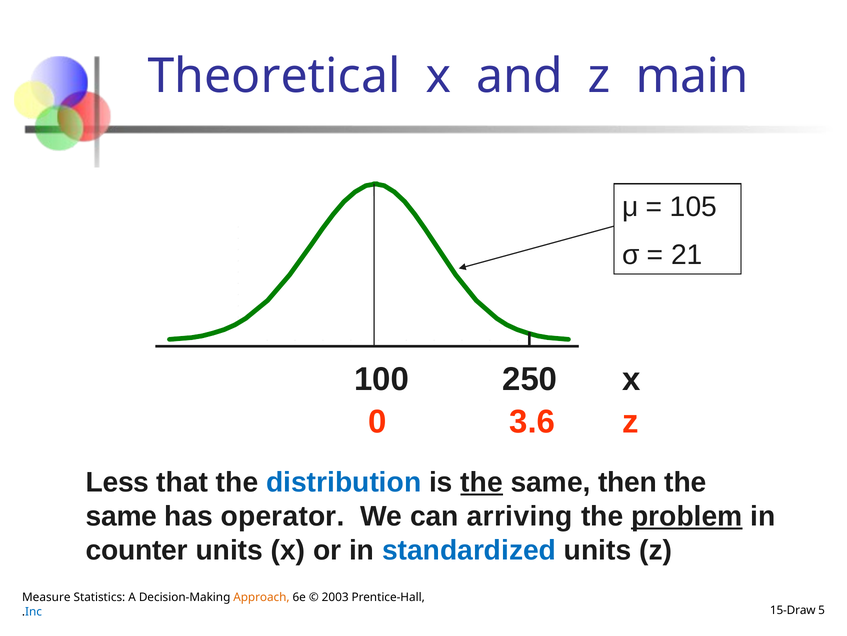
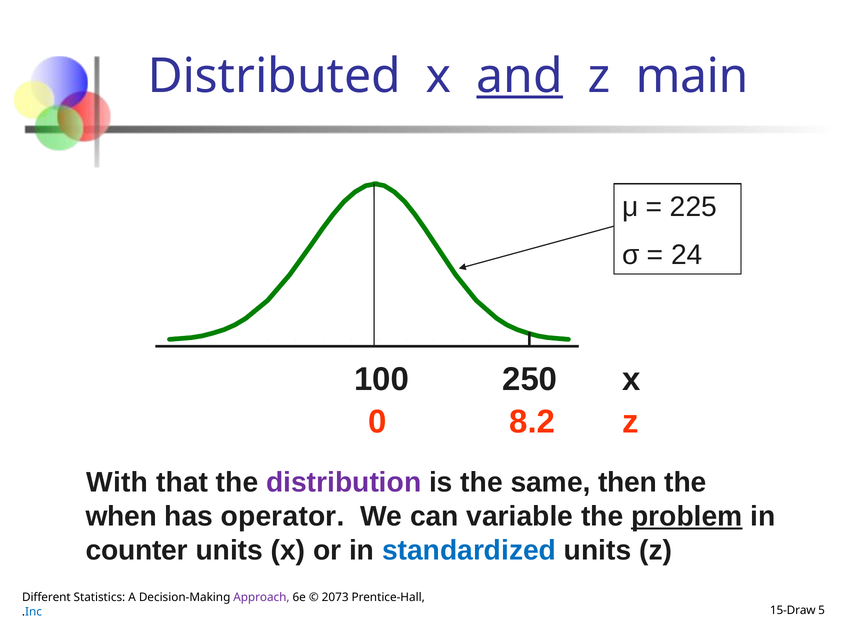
Theoretical: Theoretical -> Distributed
and underline: none -> present
105: 105 -> 225
21: 21 -> 24
3.6: 3.6 -> 8.2
Less: Less -> With
distribution colour: blue -> purple
the at (482, 482) underline: present -> none
same at (121, 516): same -> when
arriving: arriving -> variable
Measure: Measure -> Different
Approach colour: orange -> purple
2003: 2003 -> 2073
